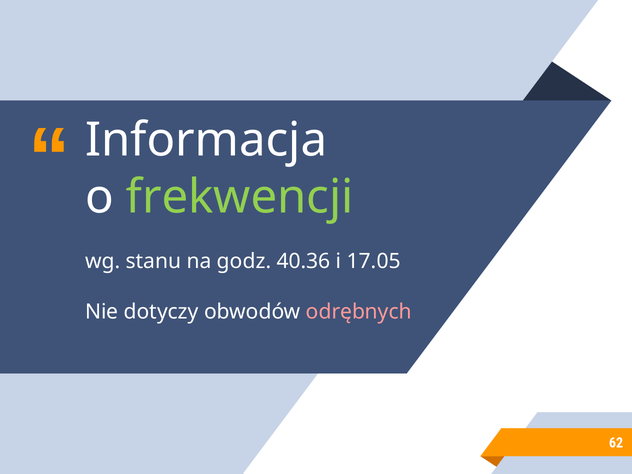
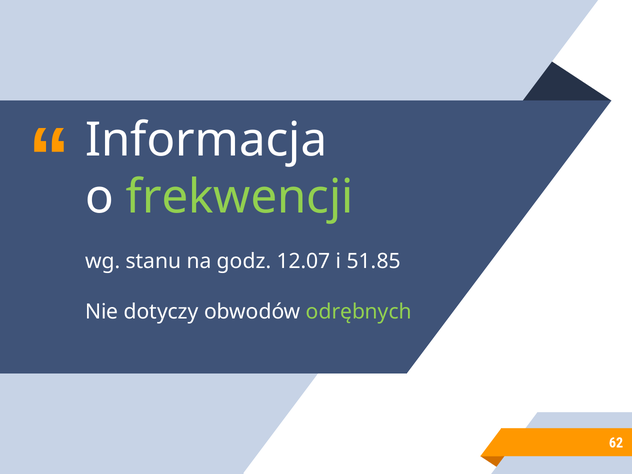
40.36: 40.36 -> 12.07
17.05: 17.05 -> 51.85
odrębnych colour: pink -> light green
